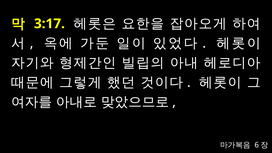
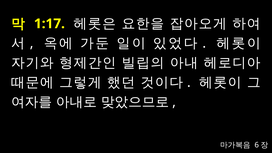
3:17: 3:17 -> 1:17
